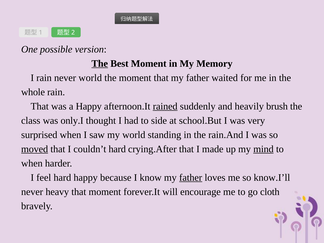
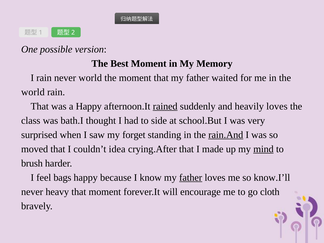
The at (100, 64) underline: present -> none
whole at (33, 92): whole -> world
heavily brush: brush -> loves
only.I: only.I -> bath.I
my world: world -> forget
rain.And underline: none -> present
moved underline: present -> none
couldn’t hard: hard -> idea
when at (32, 163): when -> brush
feel hard: hard -> bags
